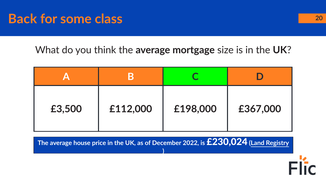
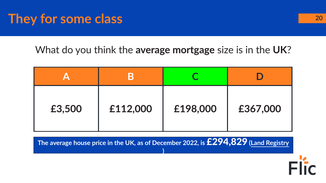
Back: Back -> They
£230,024: £230,024 -> £294,829
